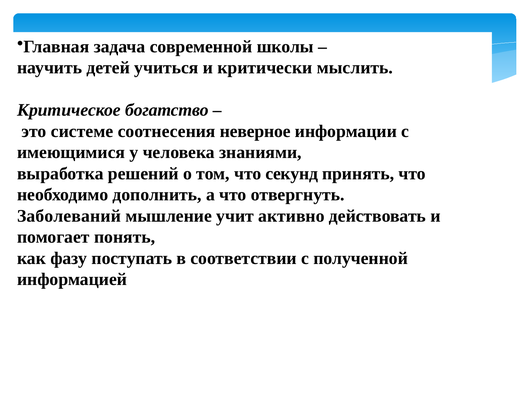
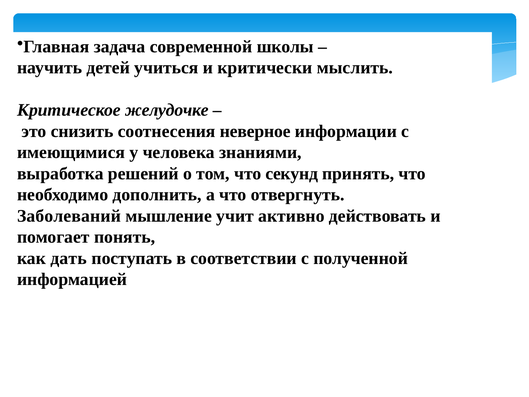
богатство: богатство -> желудочке
системе: системе -> снизить
фазу: фазу -> дать
